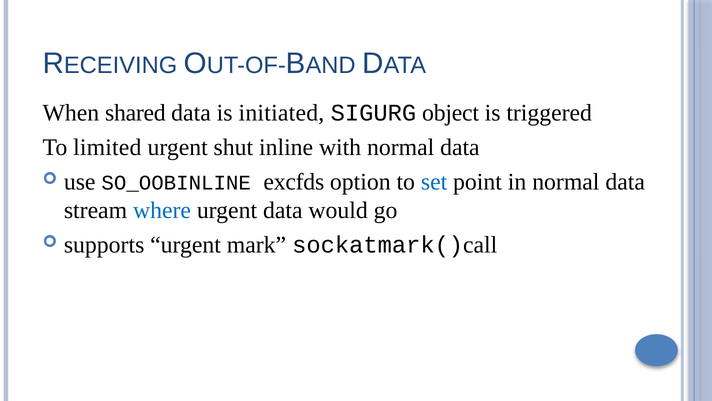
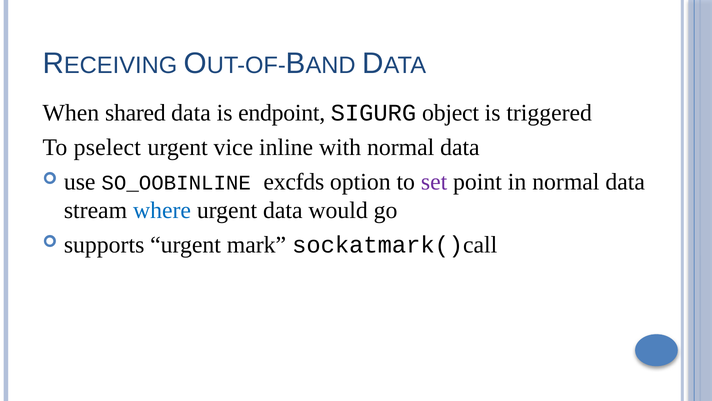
initiated: initiated -> endpoint
limited: limited -> pselect
shut: shut -> vice
set colour: blue -> purple
